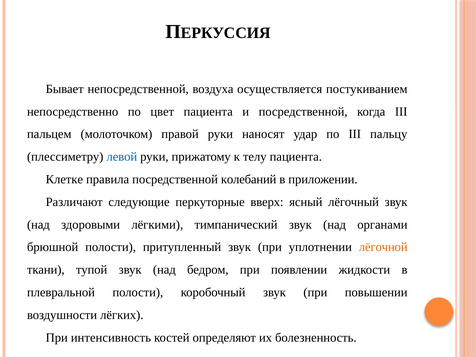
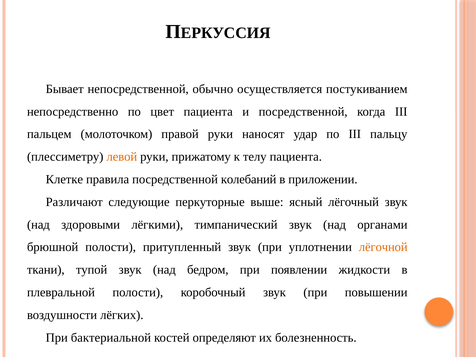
воздуха: воздуха -> обычно
левой colour: blue -> orange
вверх: вверх -> выше
интенсивность: интенсивность -> бактериальной
